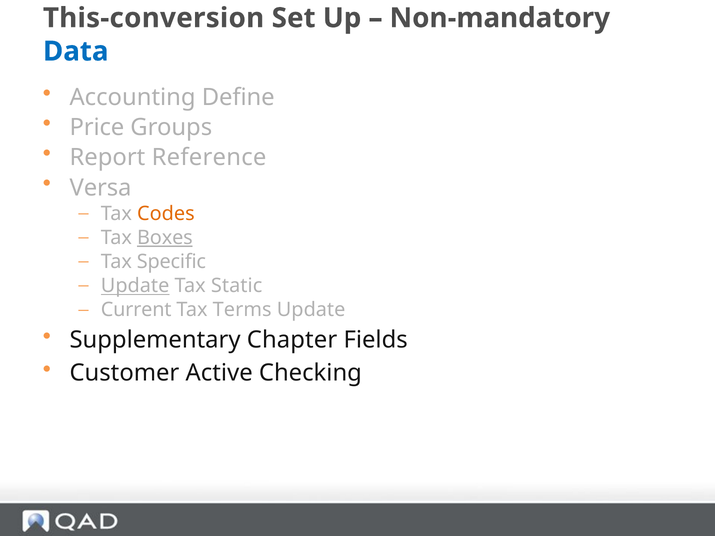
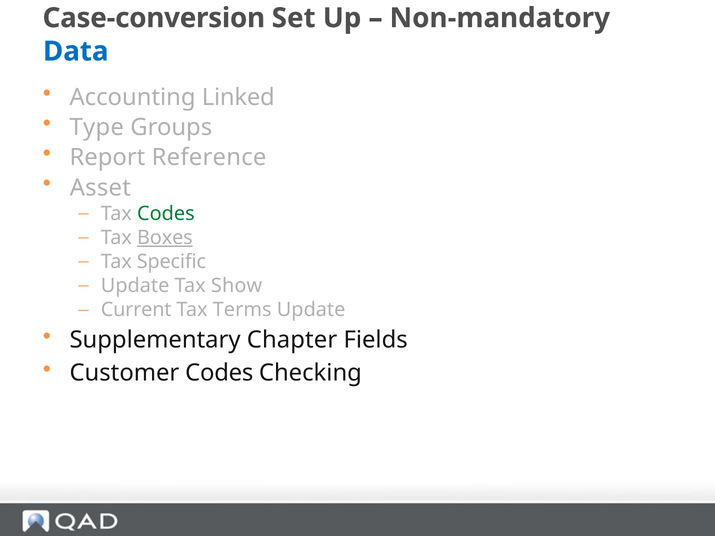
This-conversion: This-conversion -> Case-conversion
Define: Define -> Linked
Price: Price -> Type
Versa: Versa -> Asset
Codes at (166, 214) colour: orange -> green
Update at (135, 286) underline: present -> none
Static: Static -> Show
Customer Active: Active -> Codes
